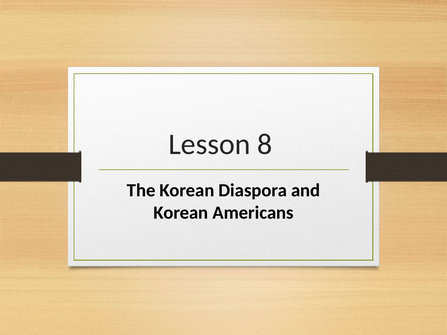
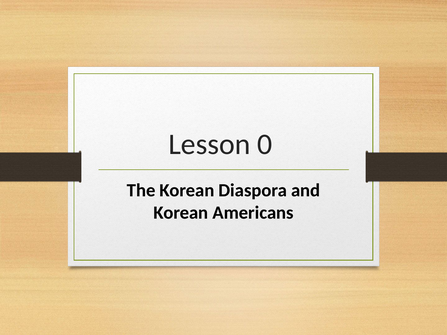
8: 8 -> 0
